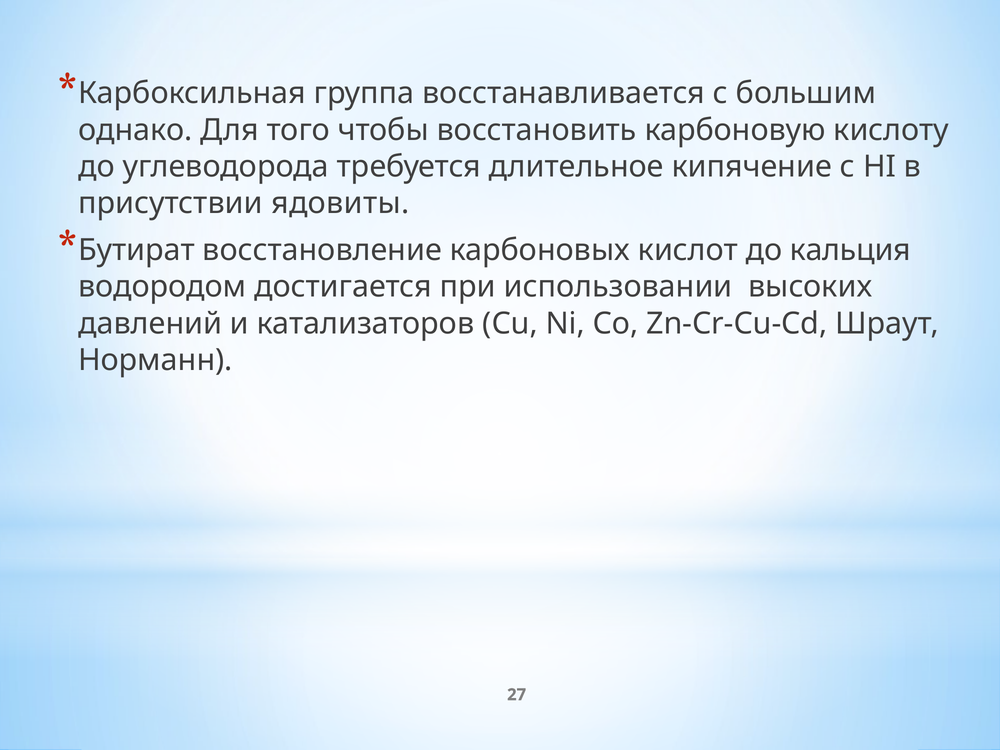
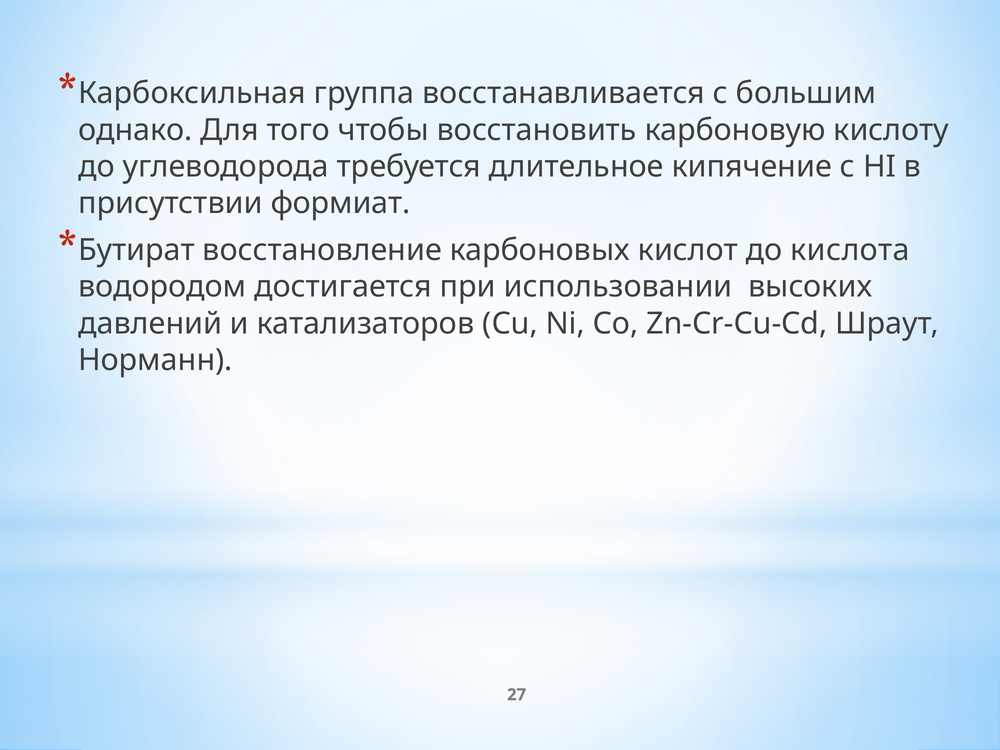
ядовиты: ядовиты -> формиат
кальция: кальция -> кислота
